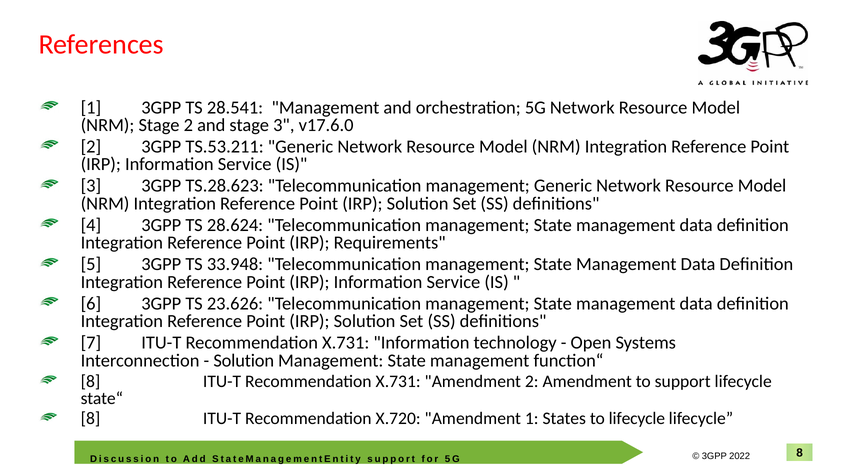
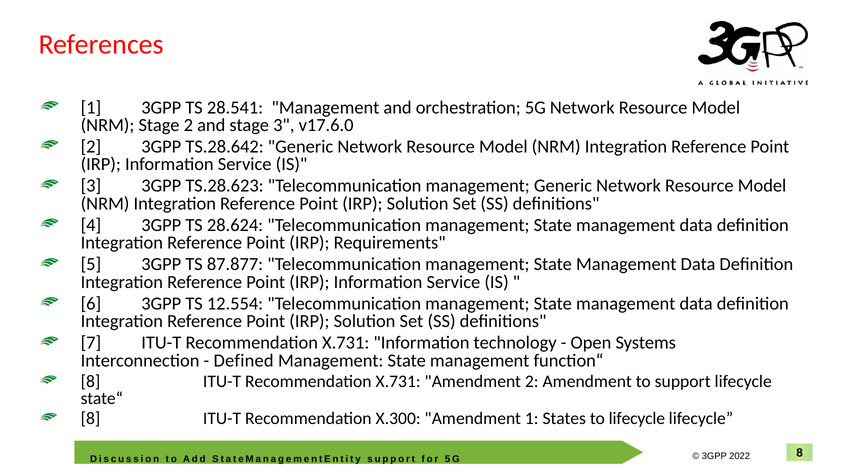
TS.53.211: TS.53.211 -> TS.28.642
33.948: 33.948 -> 87.877
23.626: 23.626 -> 12.554
Solution at (244, 361): Solution -> Defined
X.720: X.720 -> X.300
